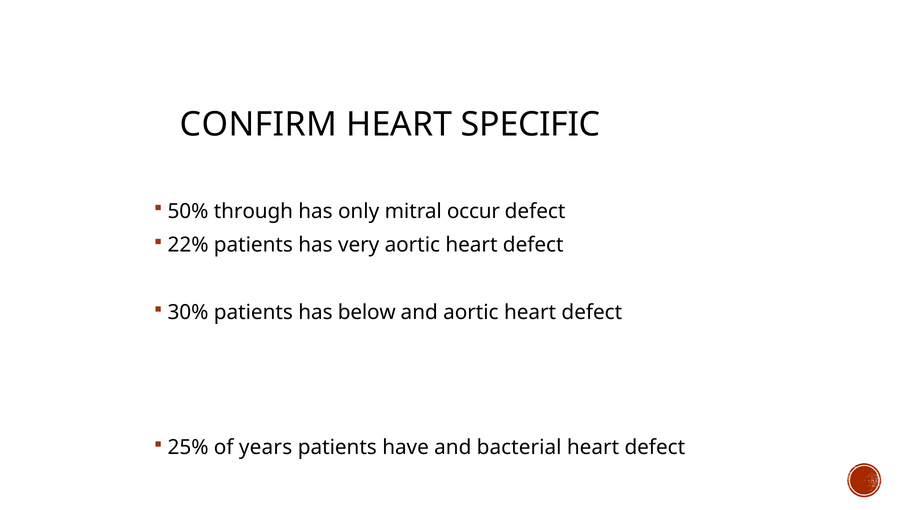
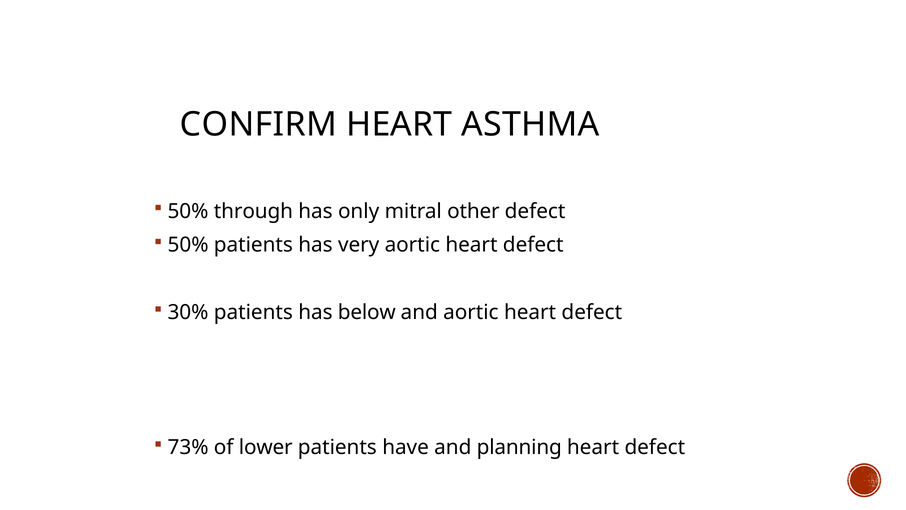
SPECIFIC: SPECIFIC -> ASTHMA
occur: occur -> other
22% at (188, 245): 22% -> 50%
25%: 25% -> 73%
years: years -> lower
bacterial: bacterial -> planning
